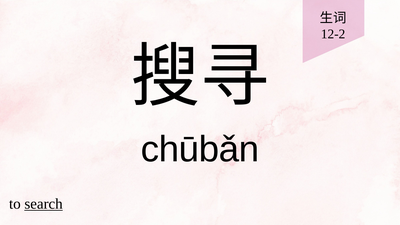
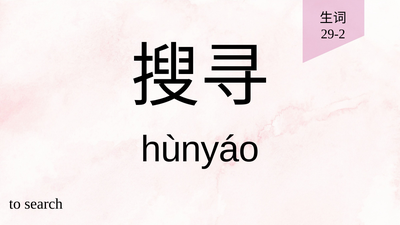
12-2: 12-2 -> 29-2
chūbǎn: chūbǎn -> hùnyáo
search underline: present -> none
